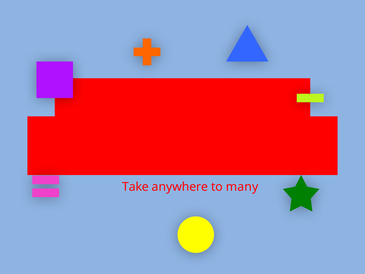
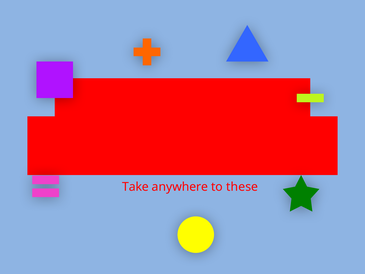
many: many -> these
